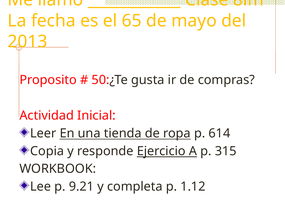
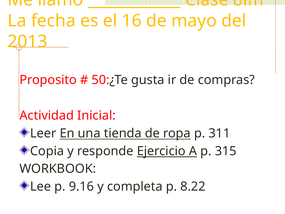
65: 65 -> 16
614: 614 -> 311
9.21: 9.21 -> 9.16
1.12: 1.12 -> 8.22
